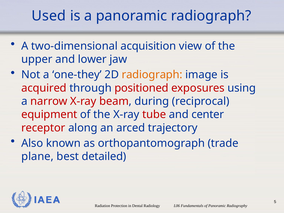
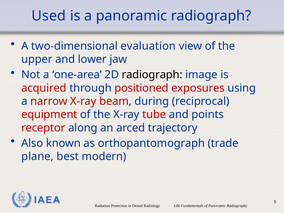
acquisition: acquisition -> evaluation
one-they: one-they -> one-area
radiograph at (152, 75) colour: orange -> black
center: center -> points
detailed: detailed -> modern
